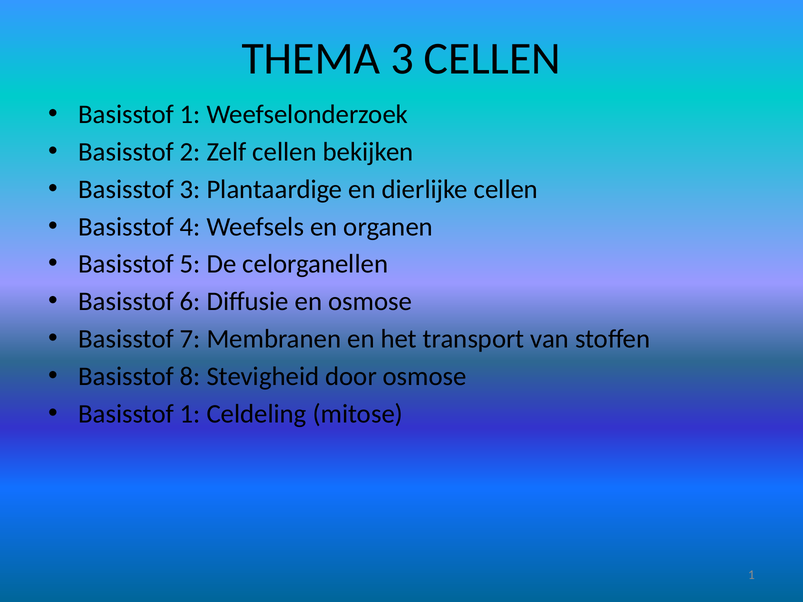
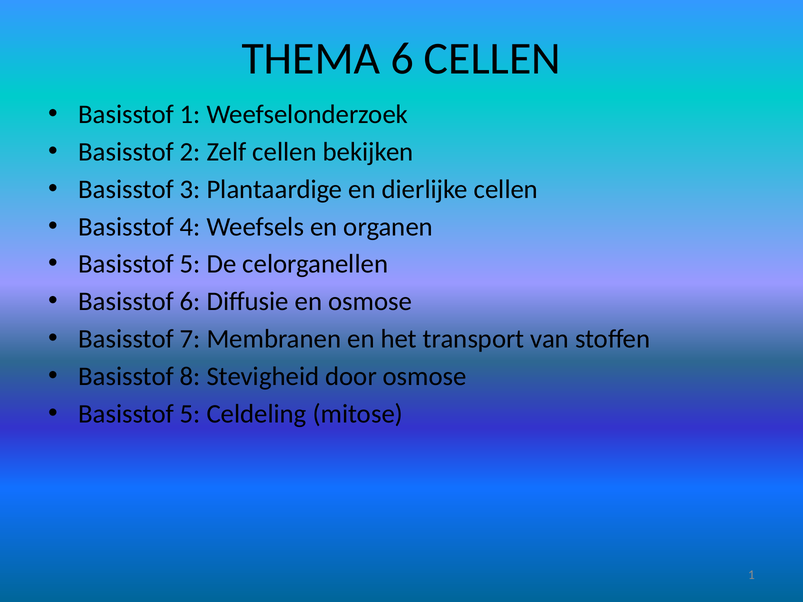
THEMA 3: 3 -> 6
1 at (190, 414): 1 -> 5
